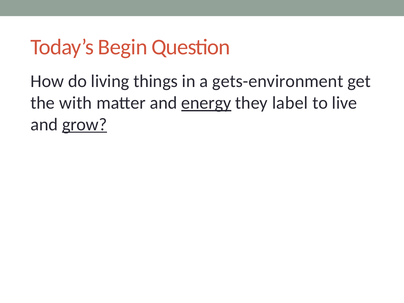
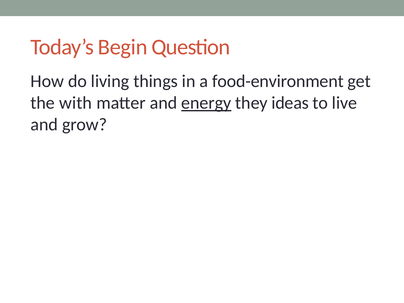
gets-environment: gets-environment -> food-environment
label: label -> ideas
grow underline: present -> none
